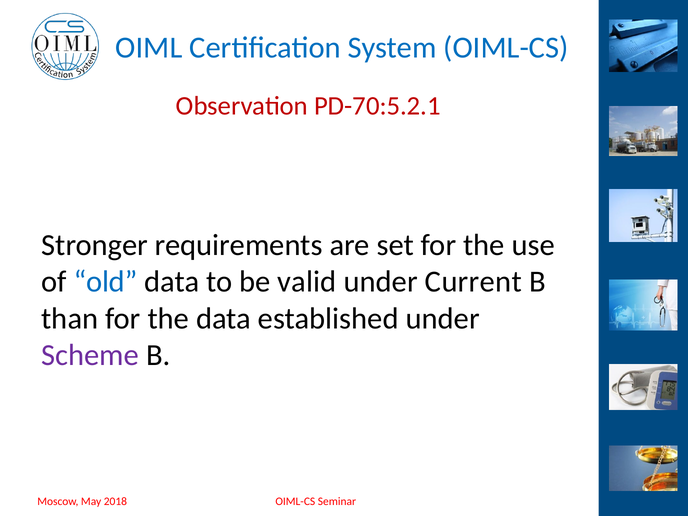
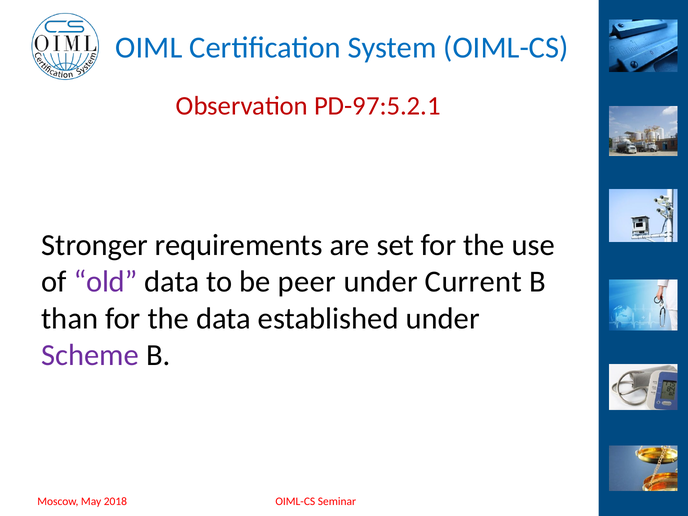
PD-70:5.2.1: PD-70:5.2.1 -> PD-97:5.2.1
old colour: blue -> purple
valid: valid -> peer
